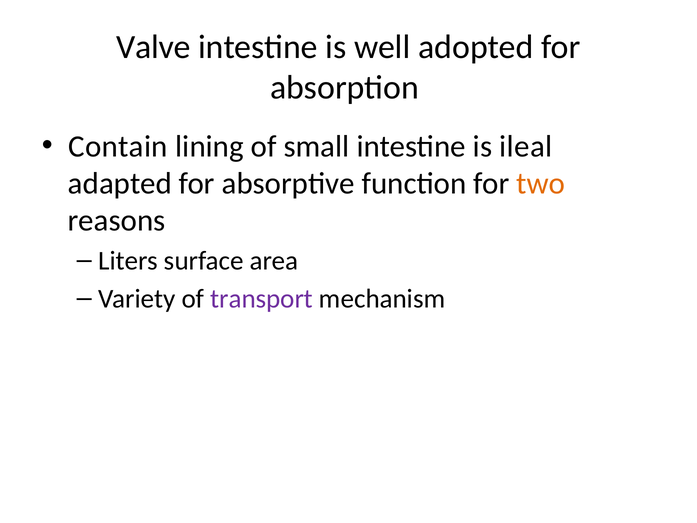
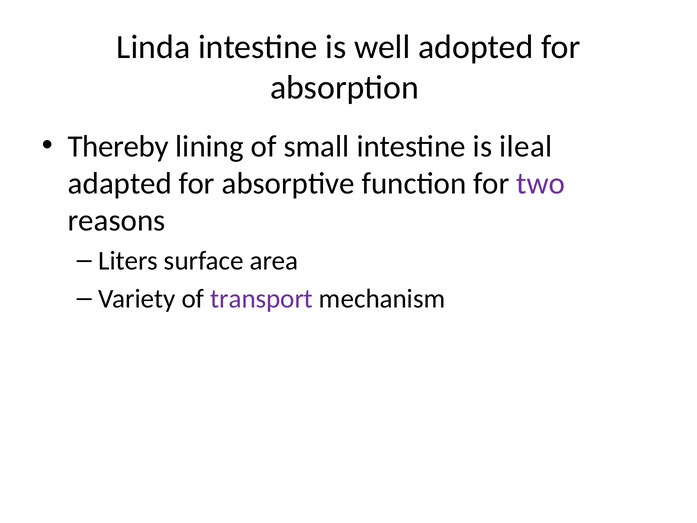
Valve: Valve -> Linda
Contain: Contain -> Thereby
two colour: orange -> purple
